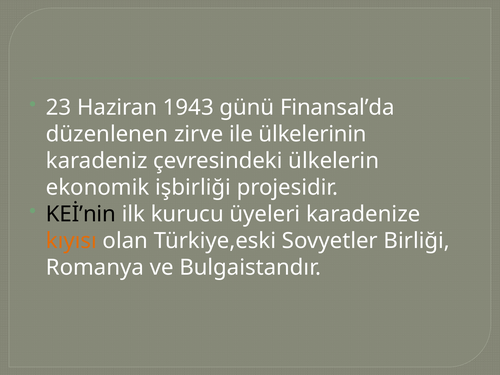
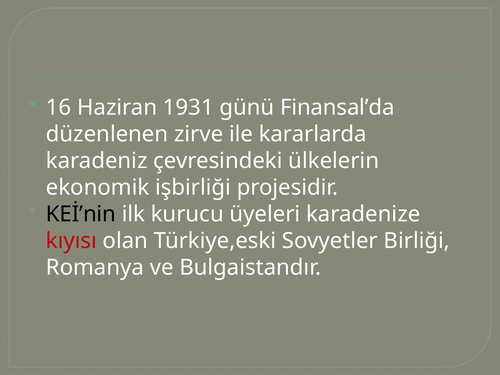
23: 23 -> 16
1943: 1943 -> 1931
ülkelerinin: ülkelerinin -> kararlarda
kıyısı colour: orange -> red
